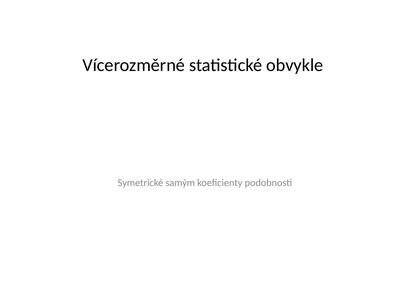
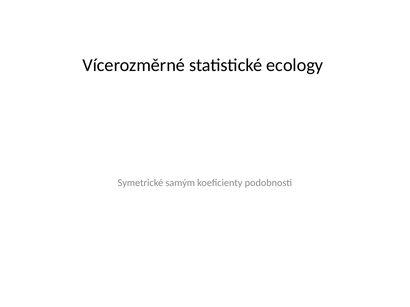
obvykle: obvykle -> ecology
